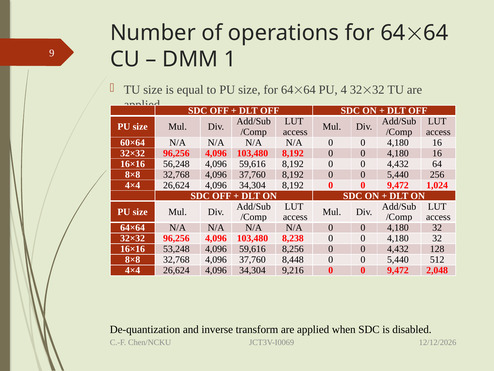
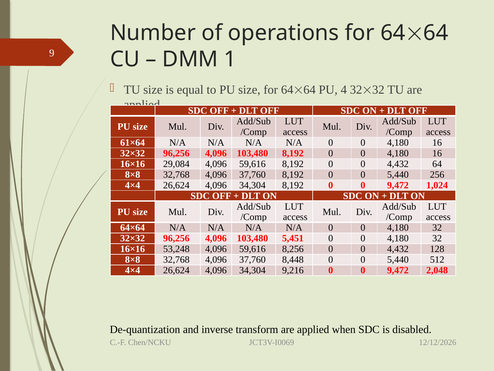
60×64: 60×64 -> 61×64
56,248: 56,248 -> 29,084
8,238: 8,238 -> 5,451
